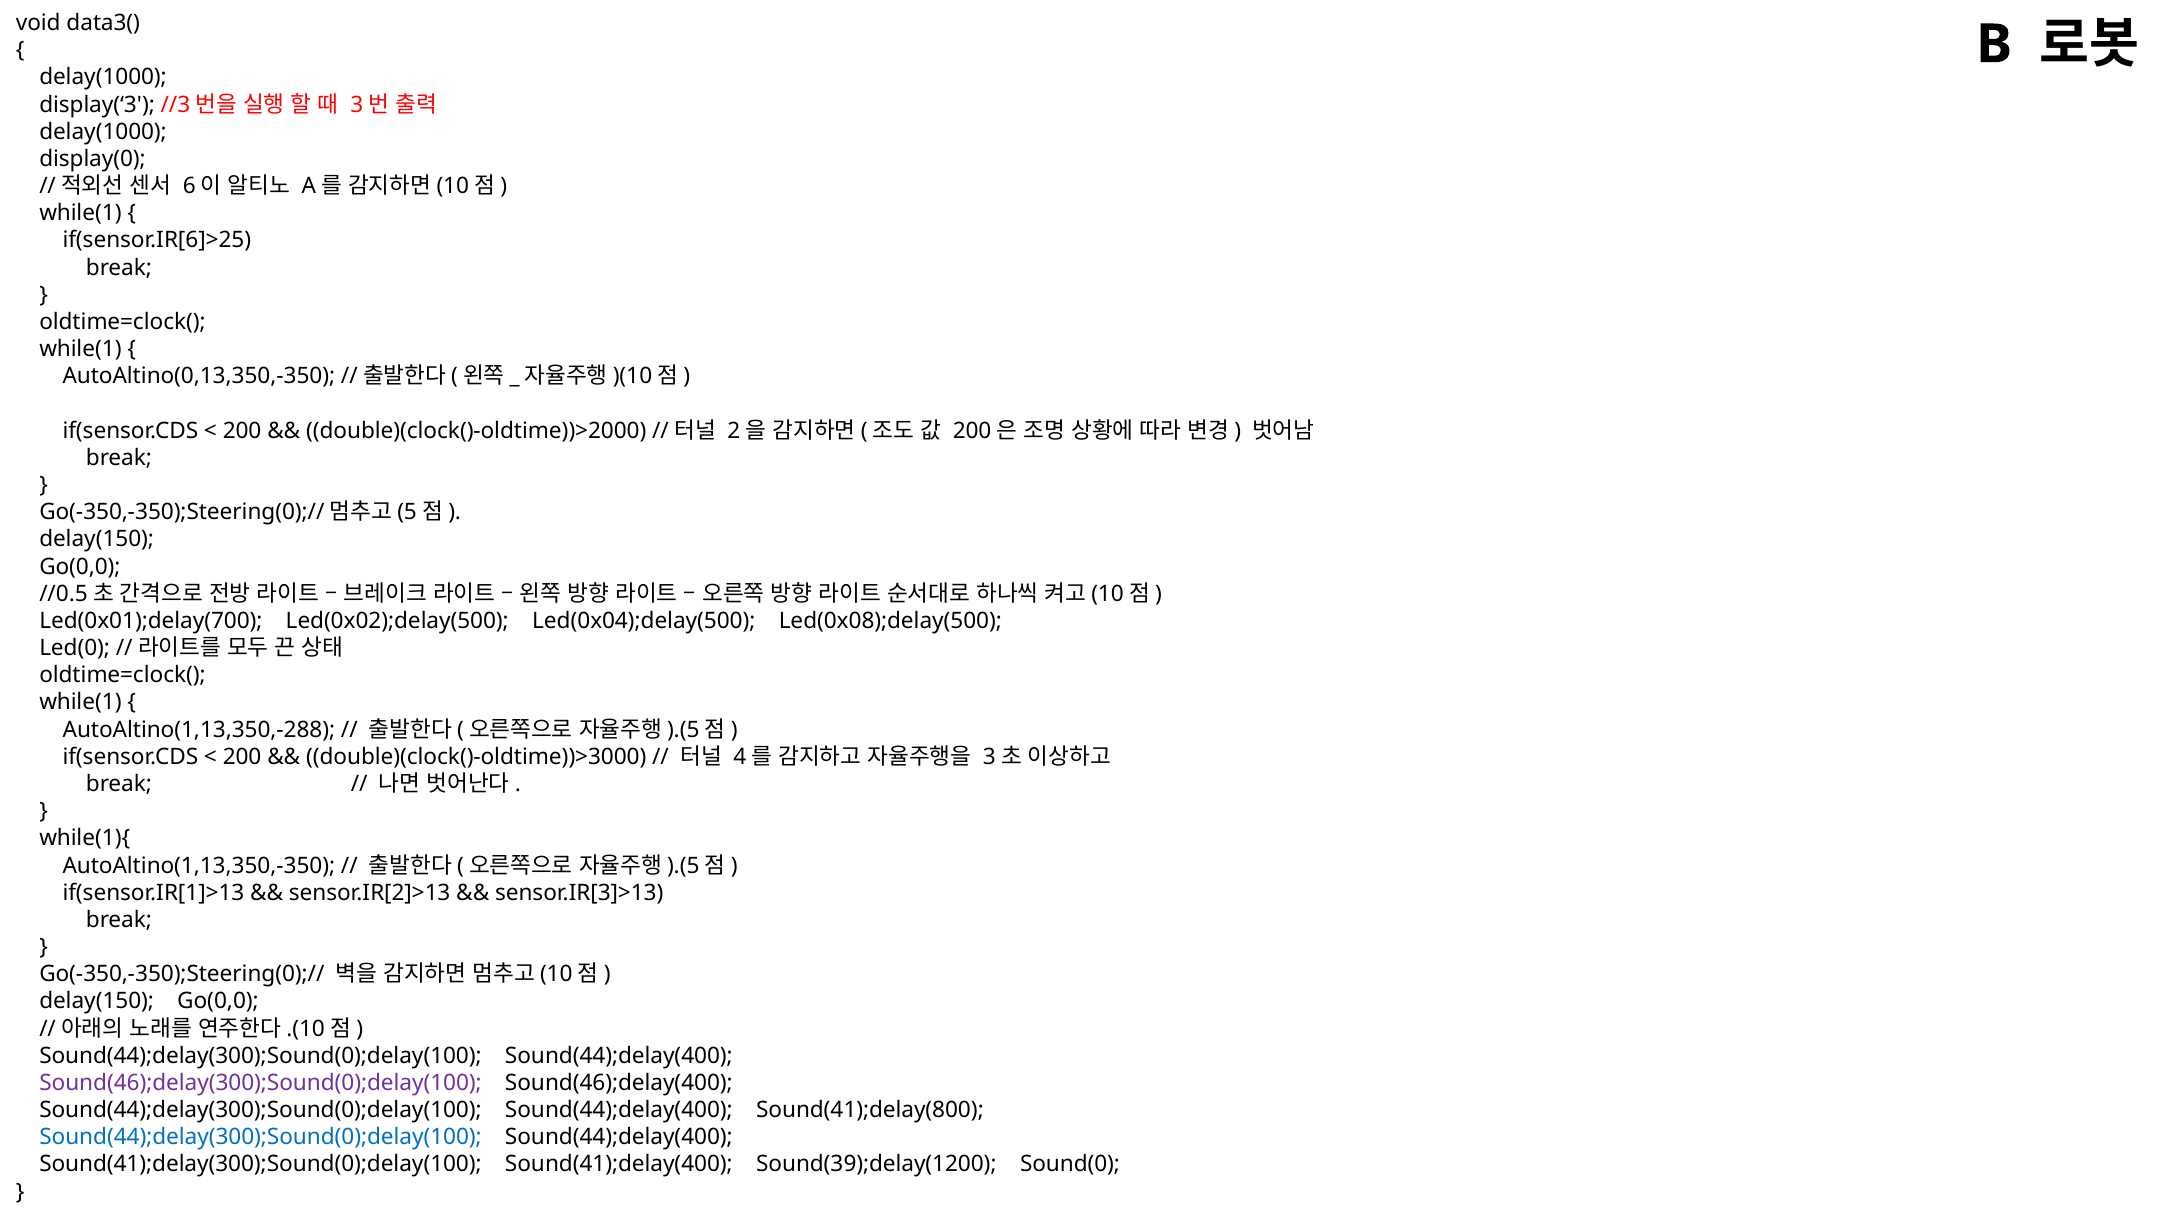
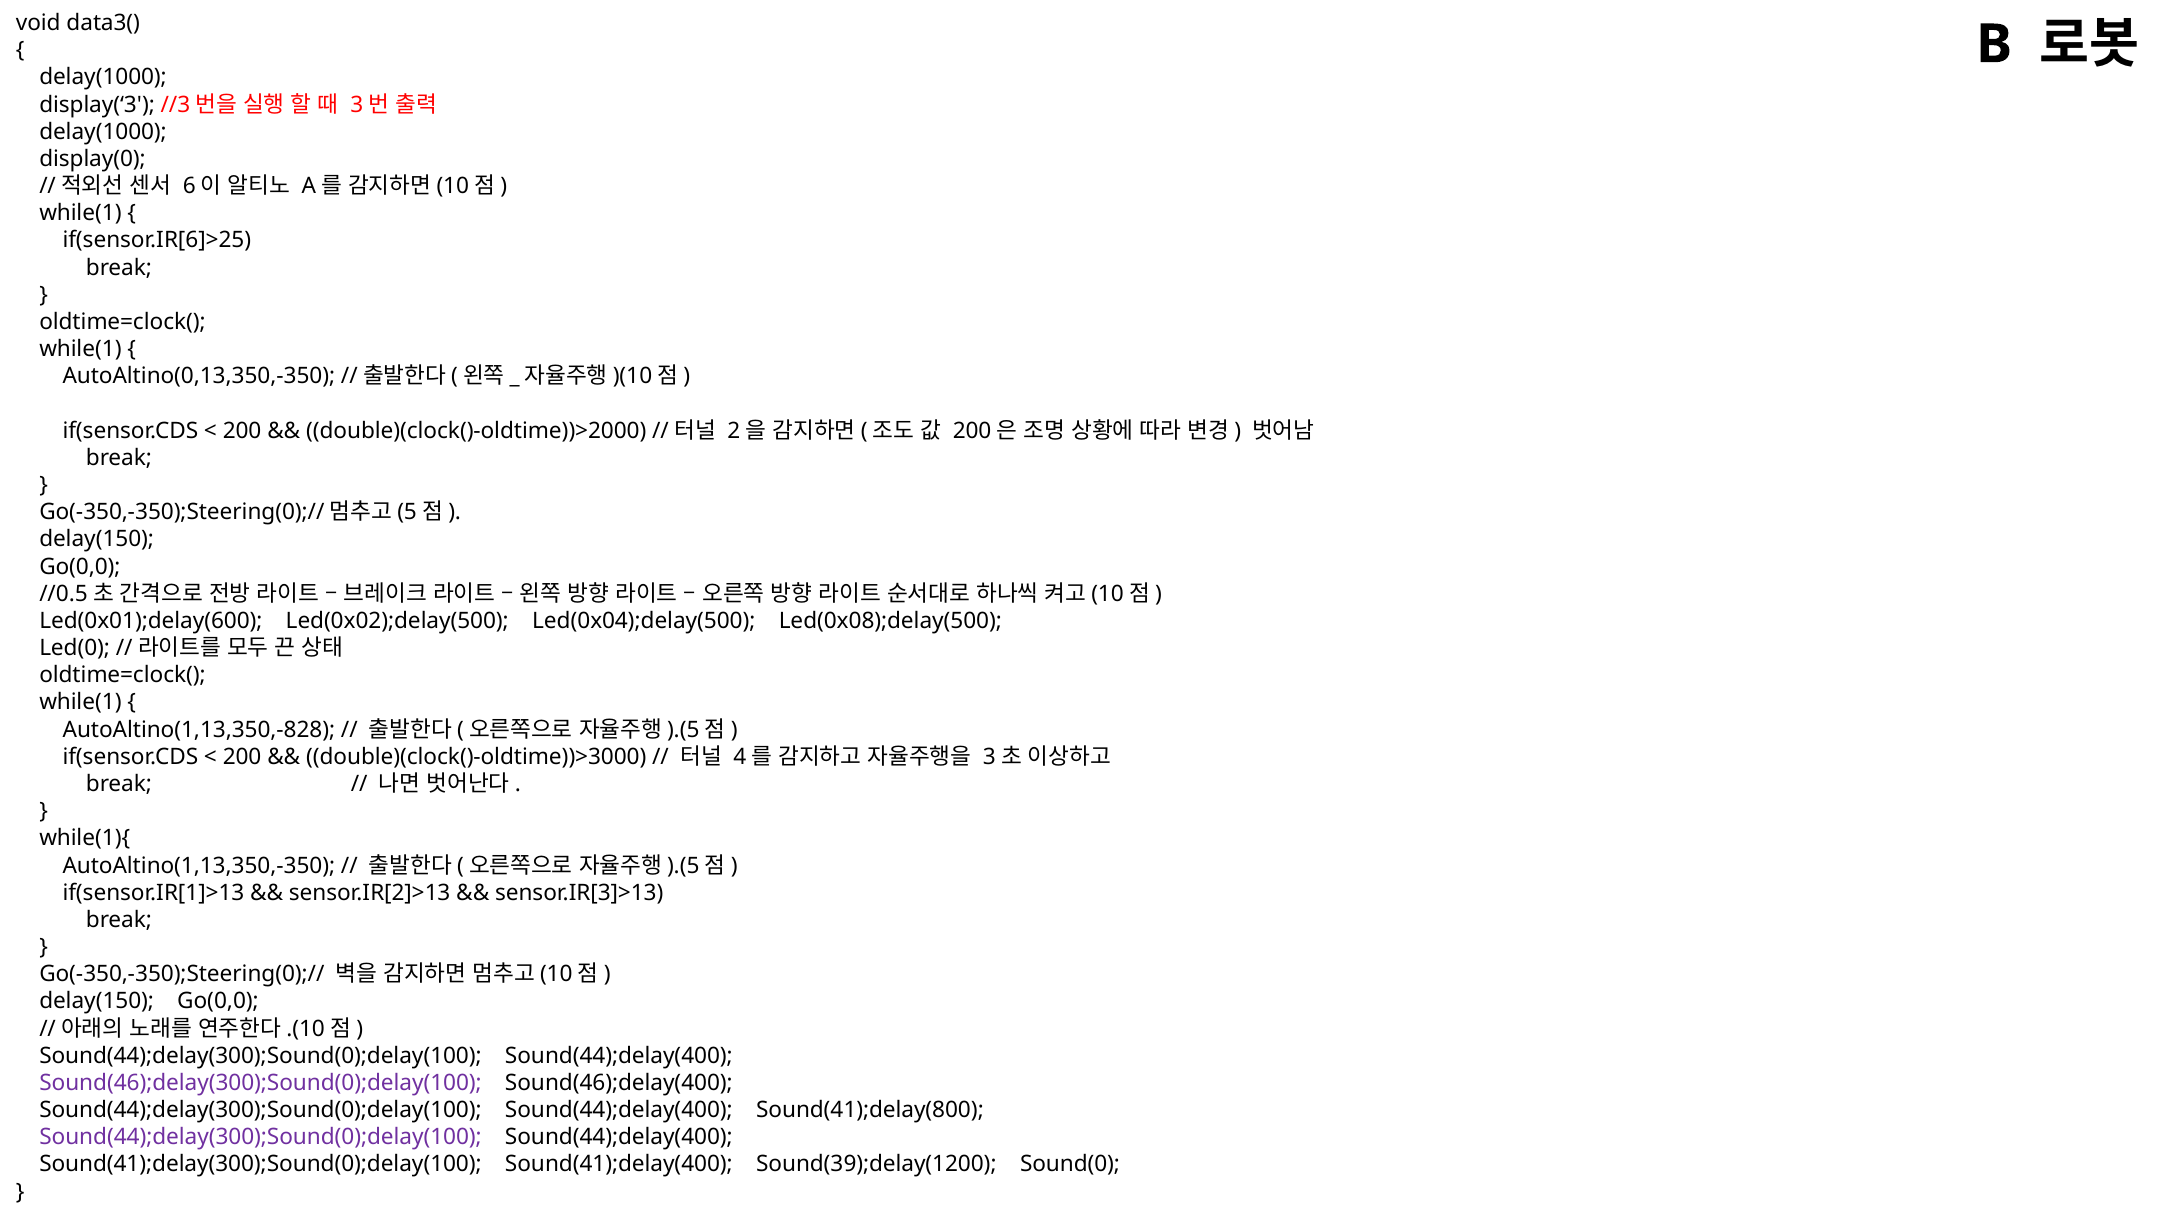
Led(0x01);delay(700: Led(0x01);delay(700 -> Led(0x01);delay(600
AutoAltino(1,13,350,-288: AutoAltino(1,13,350,-288 -> AutoAltino(1,13,350,-828
Sound(44);delay(300);Sound(0);delay(100 at (261, 1137) colour: blue -> purple
